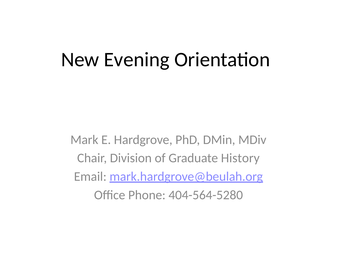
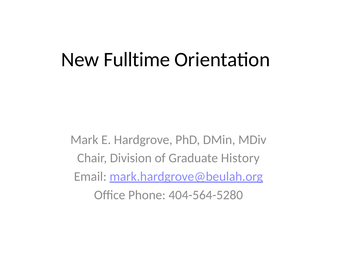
Evening: Evening -> Fulltime
